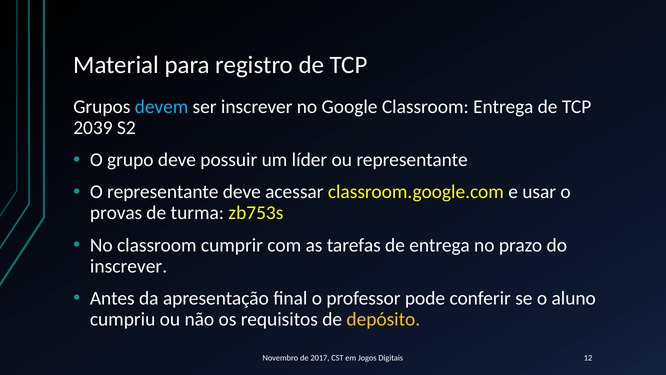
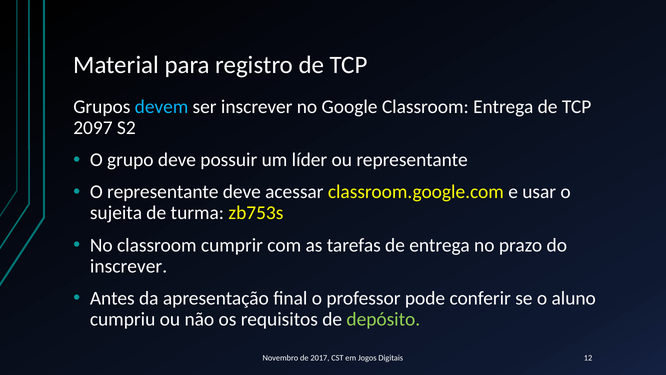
2039: 2039 -> 2097
provas: provas -> sujeita
depósito colour: yellow -> light green
